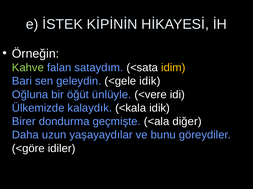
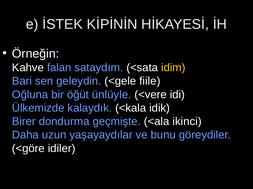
Kahve colour: light green -> white
<gele idik: idik -> fiile
diğer: diğer -> ikinci
